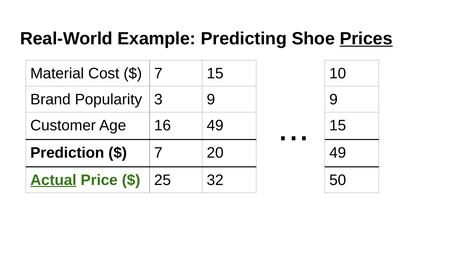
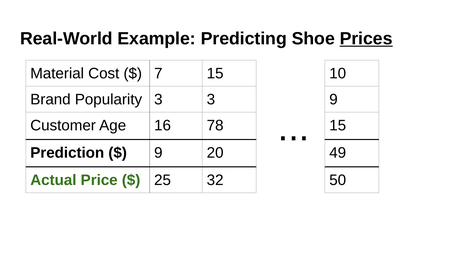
3 9: 9 -> 3
16 49: 49 -> 78
7 at (158, 152): 7 -> 9
Actual underline: present -> none
